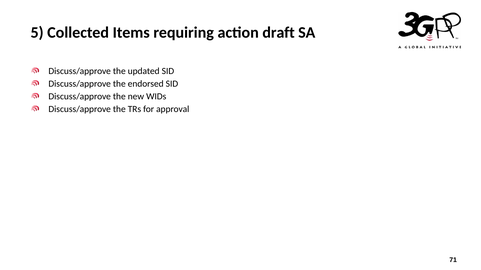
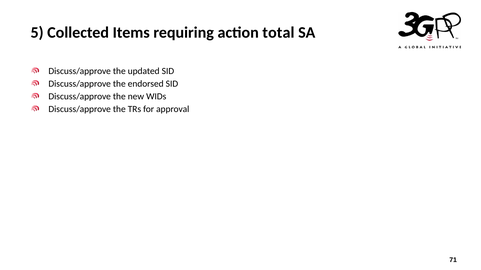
draft: draft -> total
